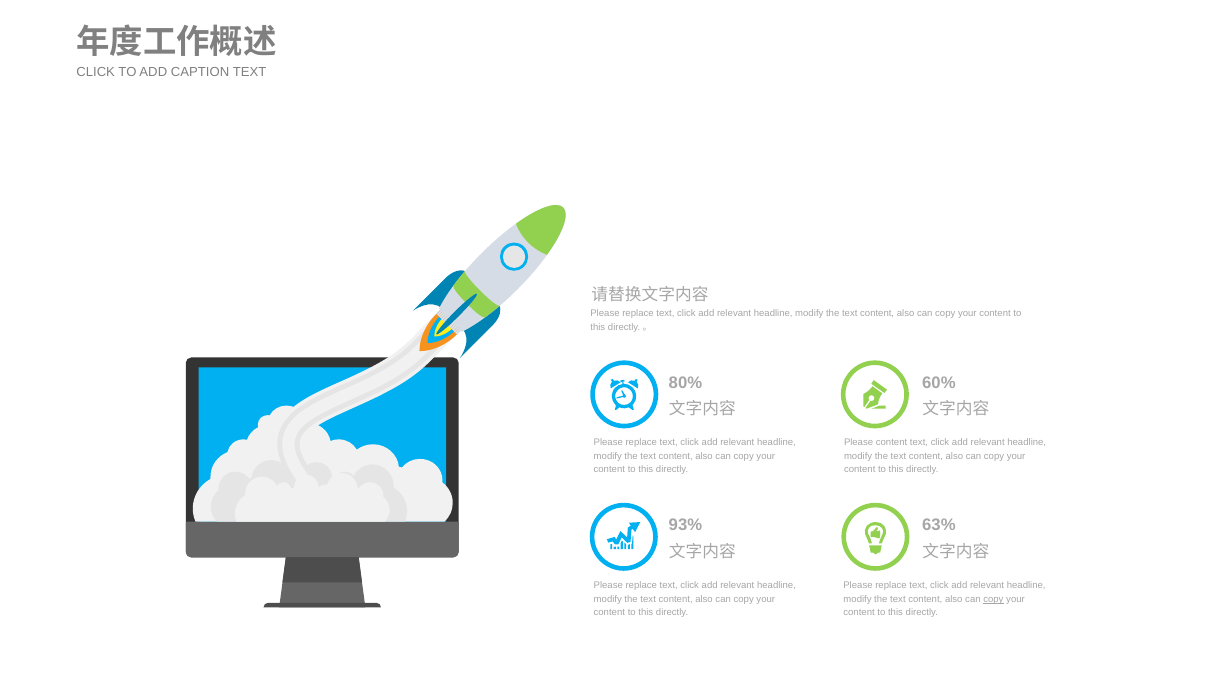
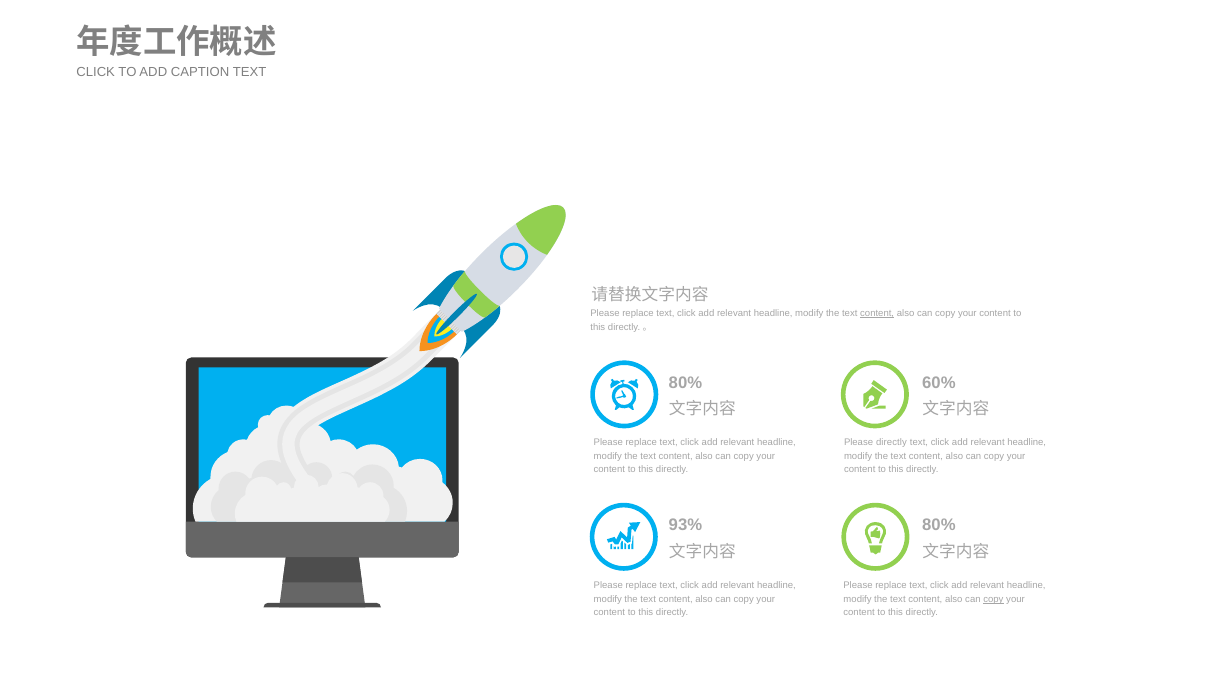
content at (877, 313) underline: none -> present
Please content: content -> directly
63% at (939, 525): 63% -> 80%
